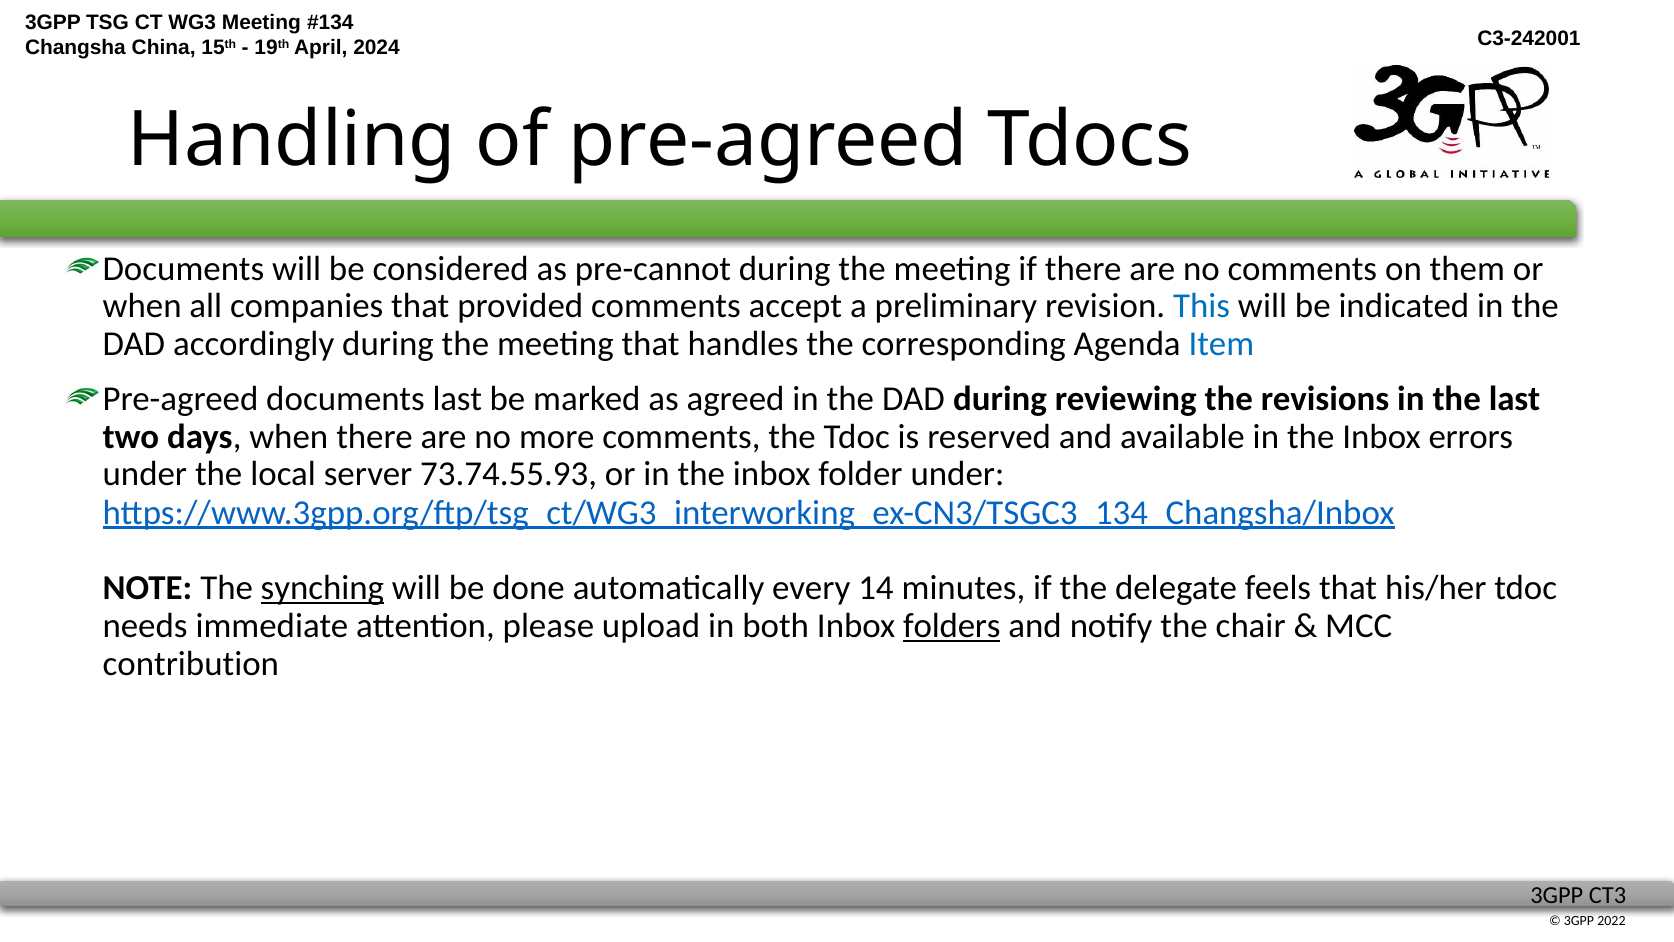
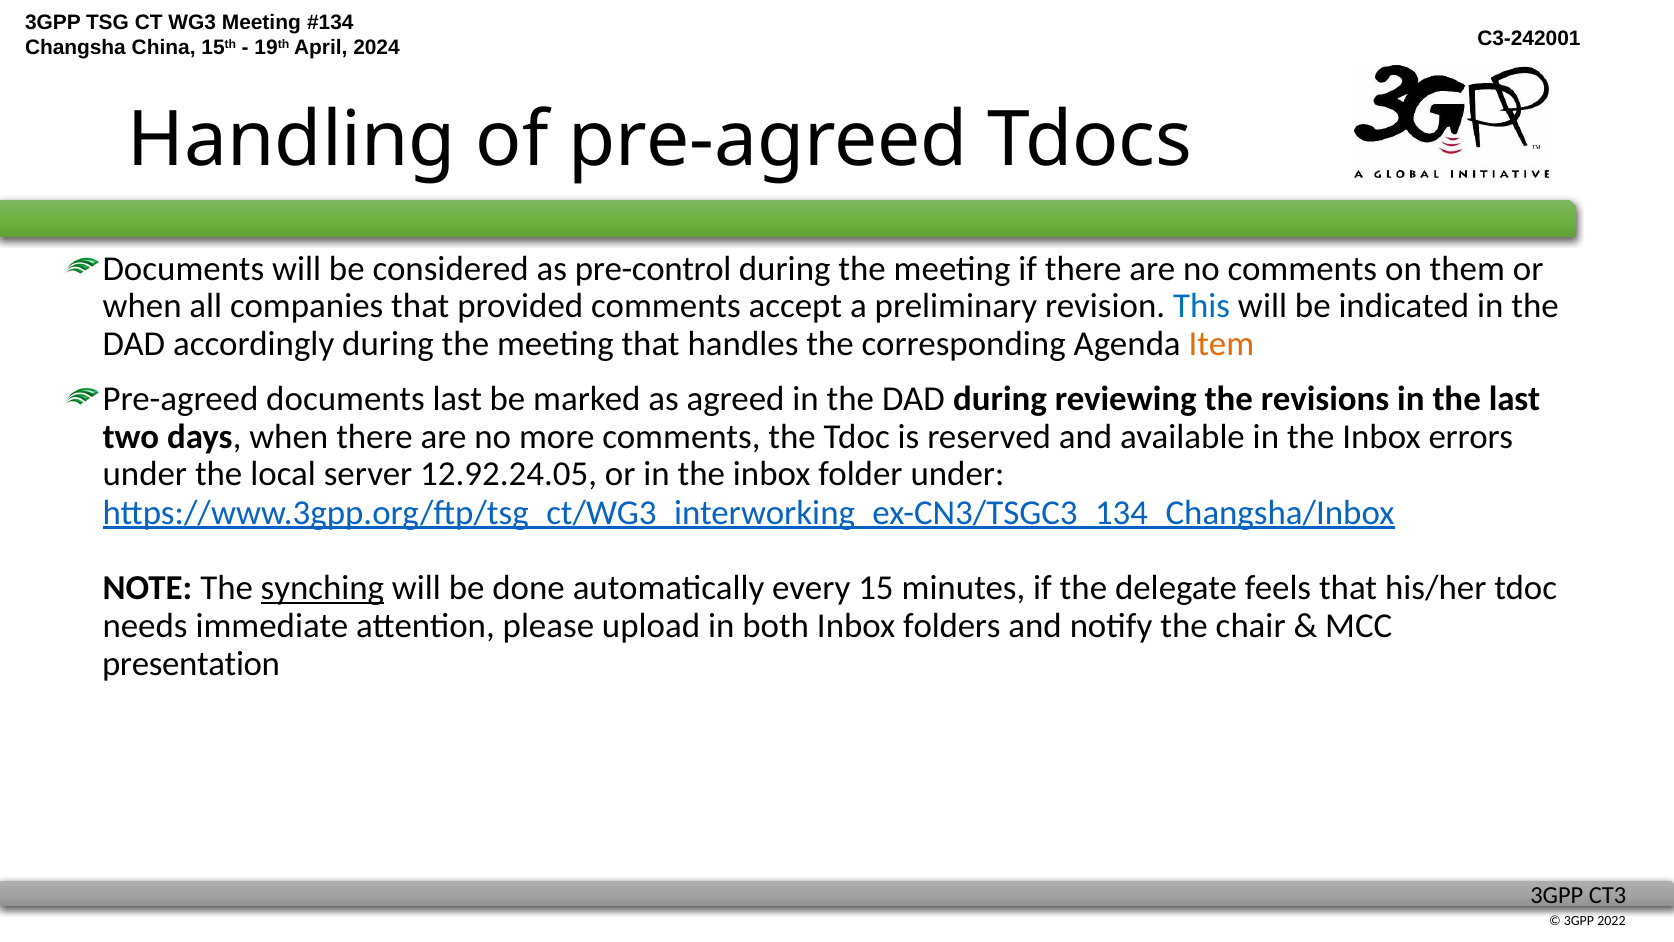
pre-cannot: pre-cannot -> pre-control
Item colour: blue -> orange
73.74.55.93: 73.74.55.93 -> 12.92.24.05
14: 14 -> 15
folders underline: present -> none
contribution: contribution -> presentation
